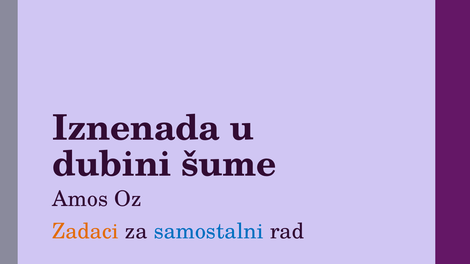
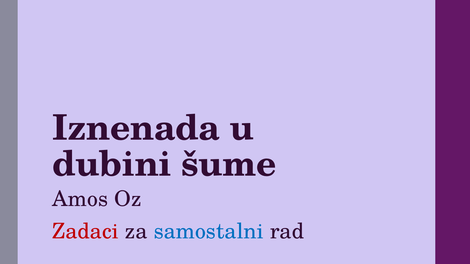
Zadaci colour: orange -> red
